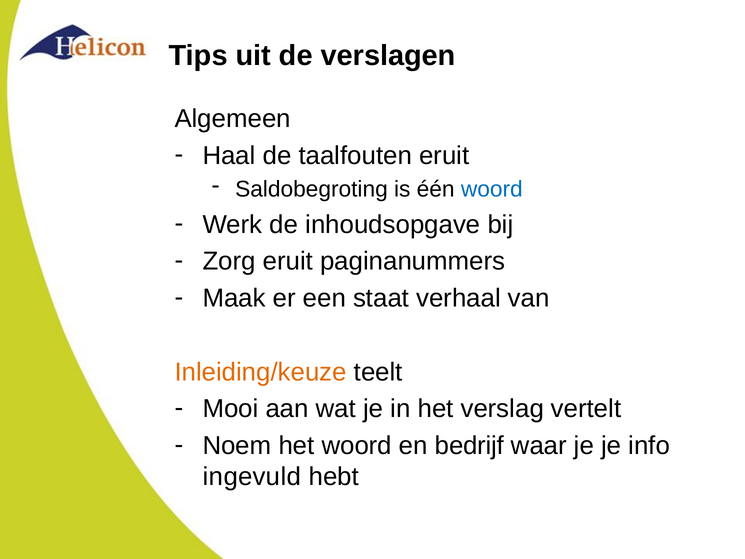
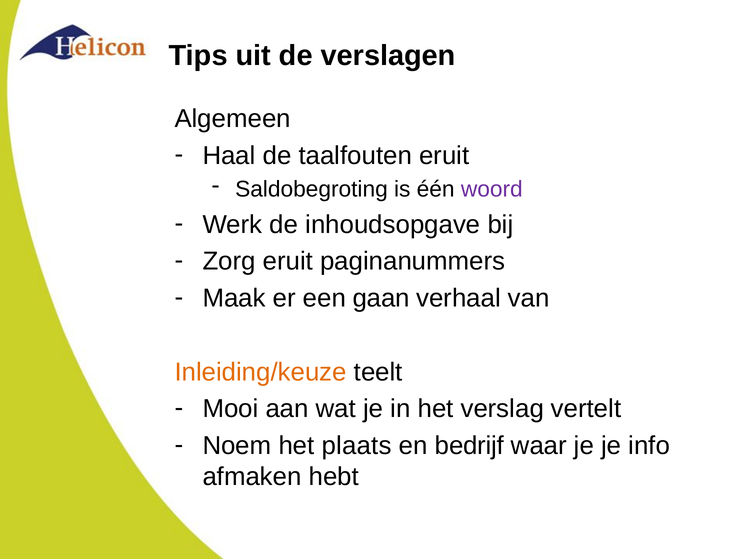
woord at (492, 189) colour: blue -> purple
staat: staat -> gaan
het woord: woord -> plaats
ingevuld: ingevuld -> afmaken
